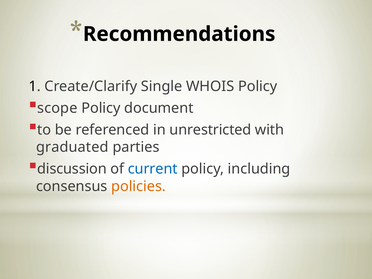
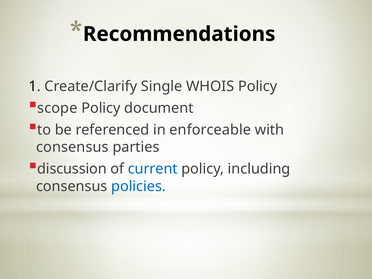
unrestricted: unrestricted -> enforceable
graduated at (72, 147): graduated -> consensus
policies colour: orange -> blue
